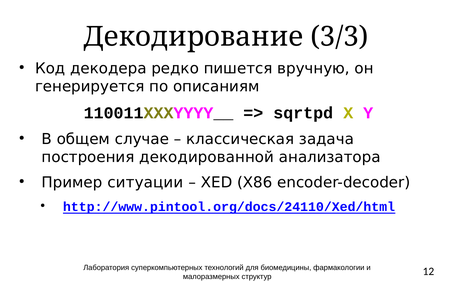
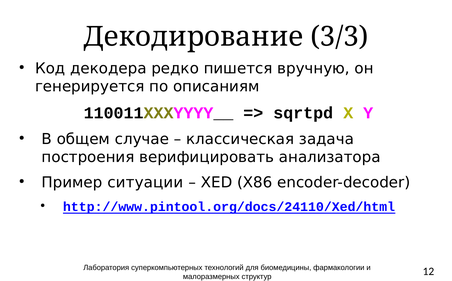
декодированной: декодированной -> верифицировать
